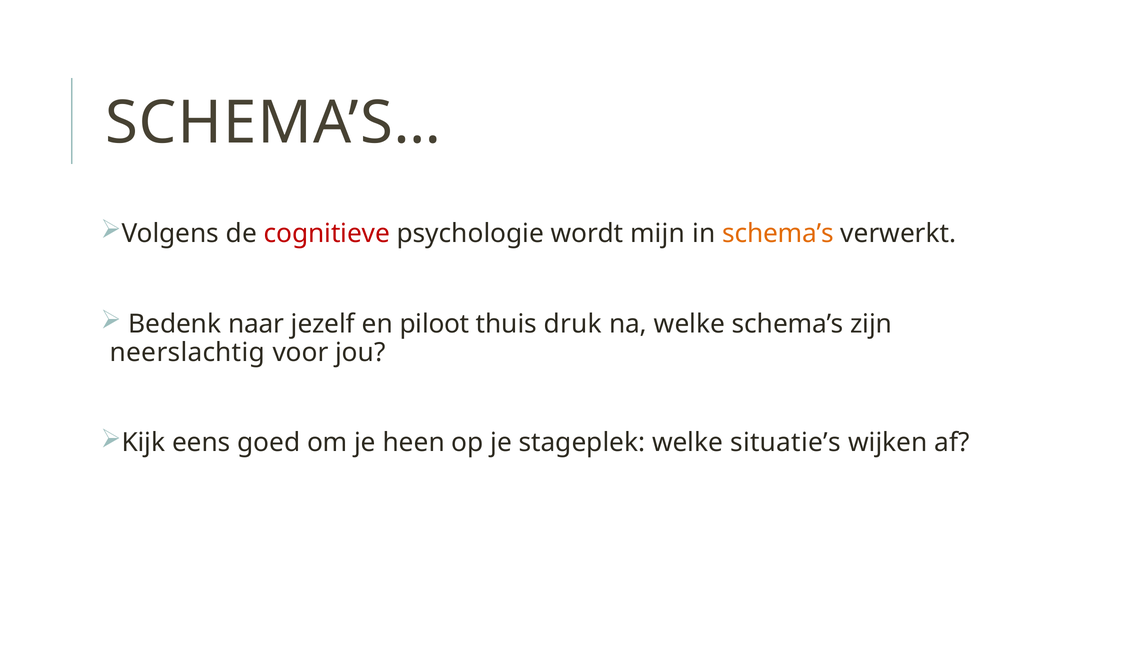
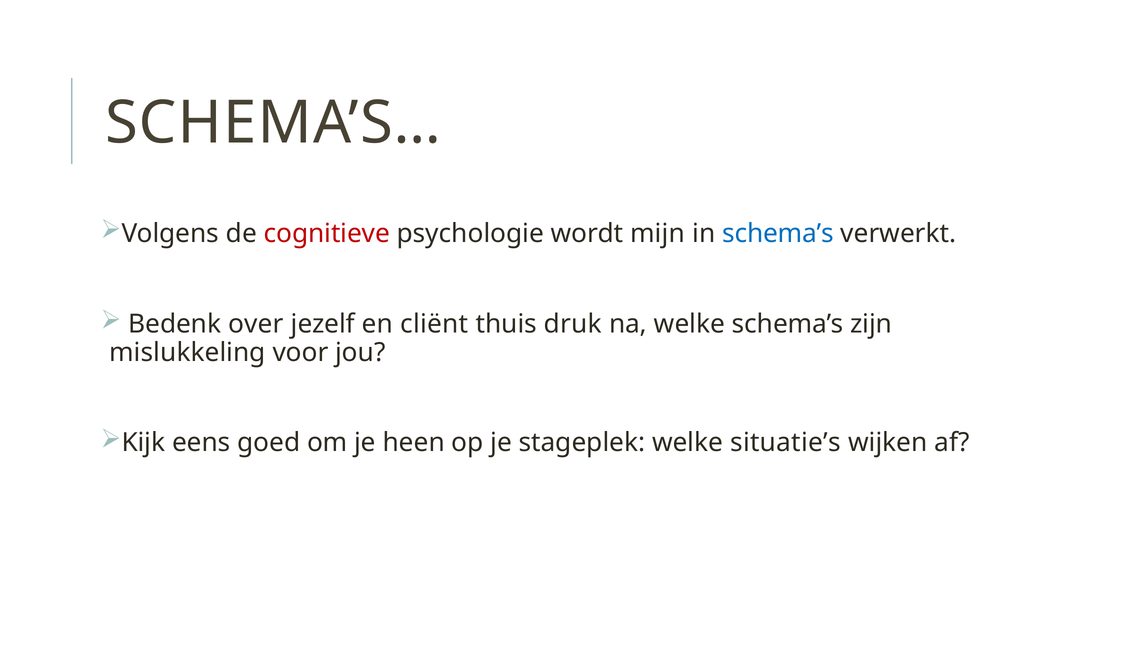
schema’s at (778, 234) colour: orange -> blue
naar: naar -> over
piloot: piloot -> cliënt
neerslachtig: neerslachtig -> mislukkeling
